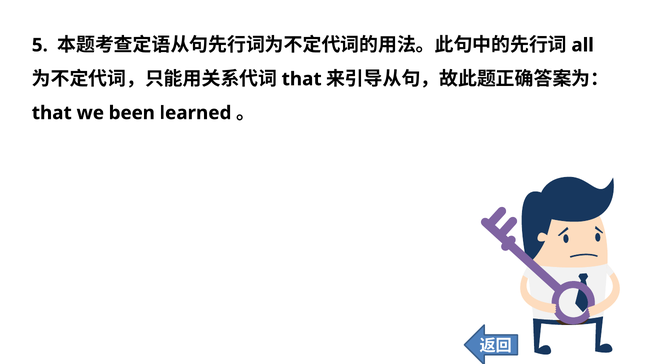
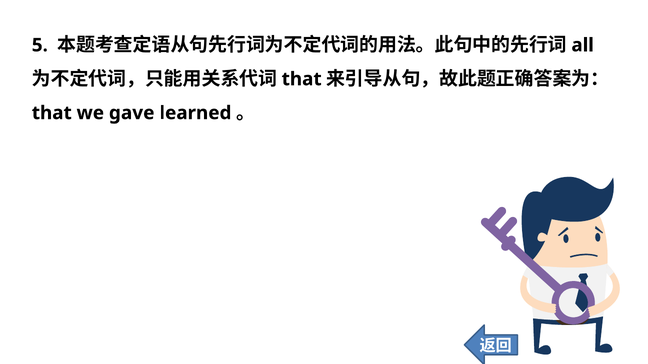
been: been -> gave
